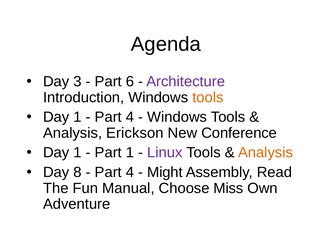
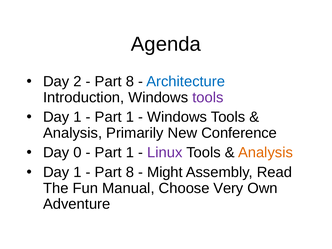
3: 3 -> 2
6 at (130, 81): 6 -> 8
Architecture colour: purple -> blue
tools at (208, 97) colour: orange -> purple
4 at (130, 117): 4 -> 1
Erickson: Erickson -> Primarily
1 at (77, 153): 1 -> 0
8 at (77, 172): 8 -> 1
4 at (130, 172): 4 -> 8
Miss: Miss -> Very
